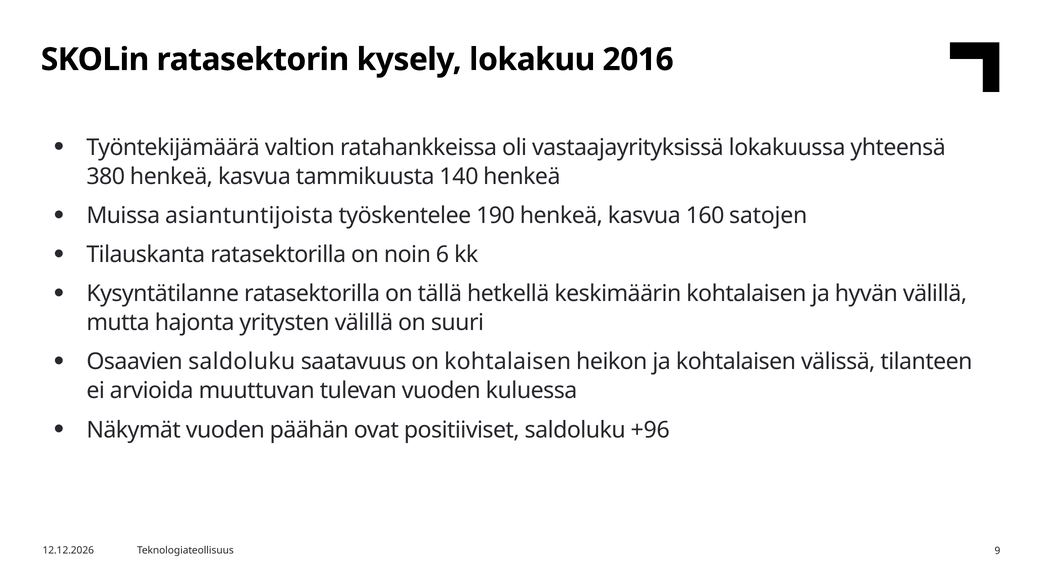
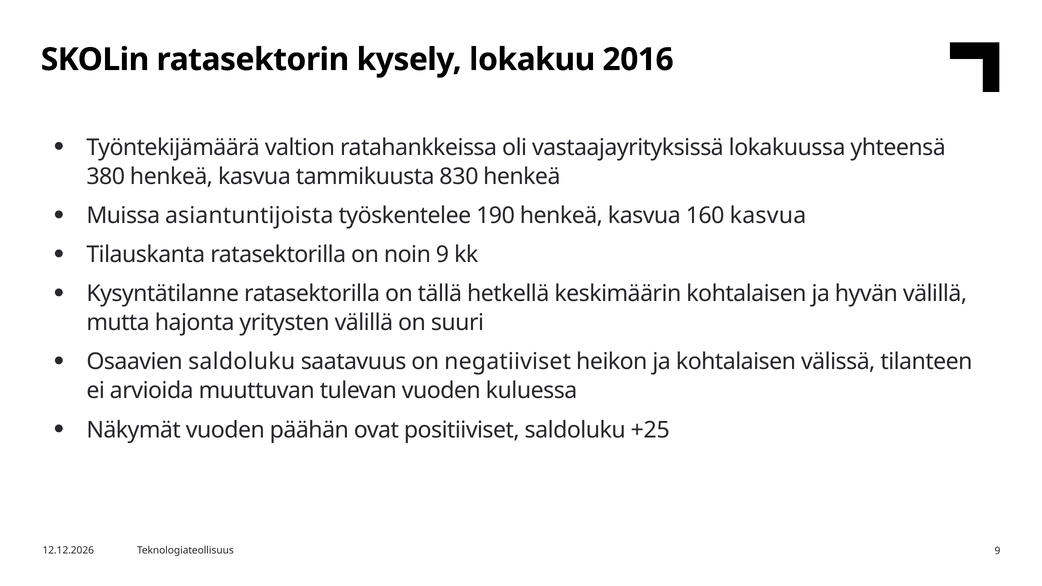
140: 140 -> 830
160 satojen: satojen -> kasvua
noin 6: 6 -> 9
on kohtalaisen: kohtalaisen -> negatiiviset
+96: +96 -> +25
